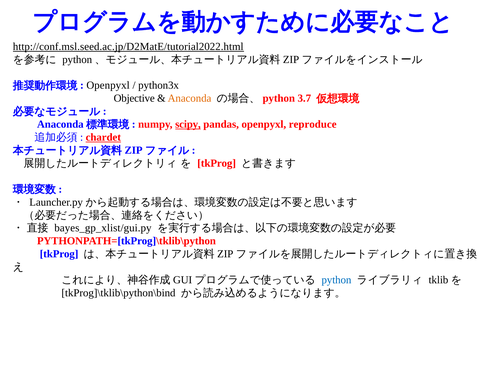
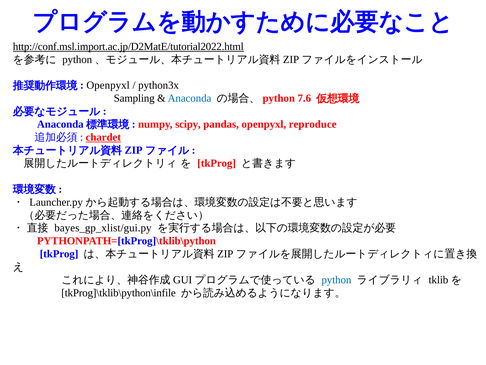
http://conf.msl.seed.ac.jp/D2MatE/tutorial2022.html: http://conf.msl.seed.ac.jp/D2MatE/tutorial2022.html -> http://conf.msl.import.ac.jp/D2MatE/tutorial2022.html
Objective: Objective -> Sampling
Anaconda colour: orange -> blue
3.7: 3.7 -> 7.6
scipy underline: present -> none
tkProg]\tklib\python\bind: tkProg]\tklib\python\bind -> tkProg]\tklib\python\infile
